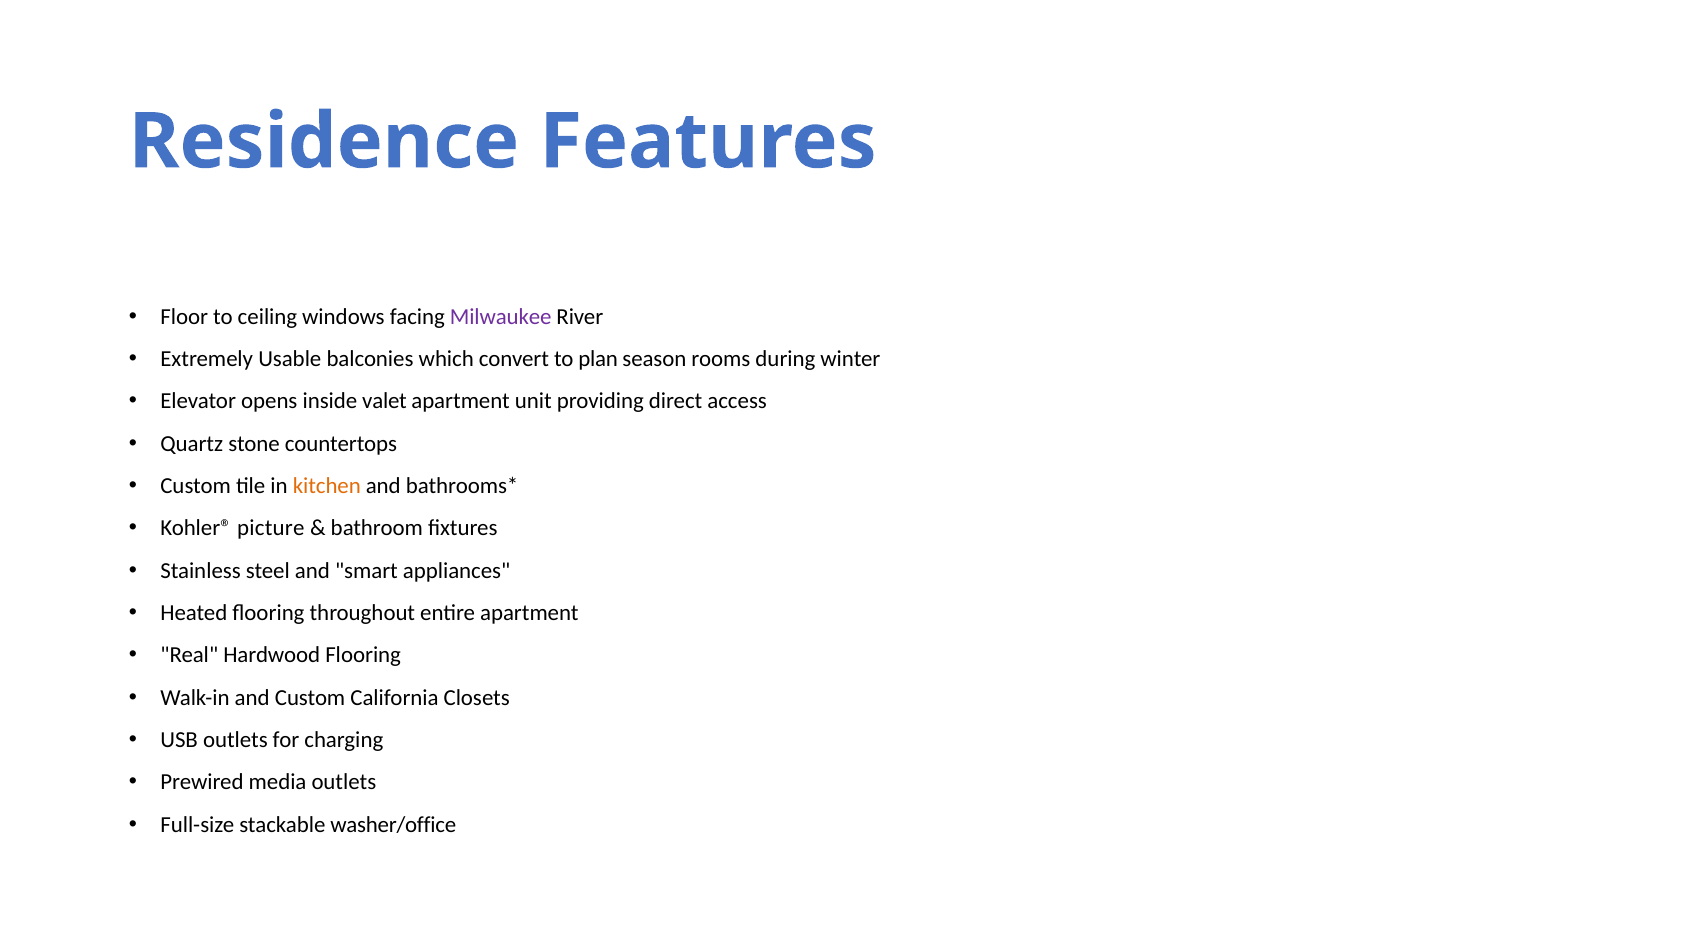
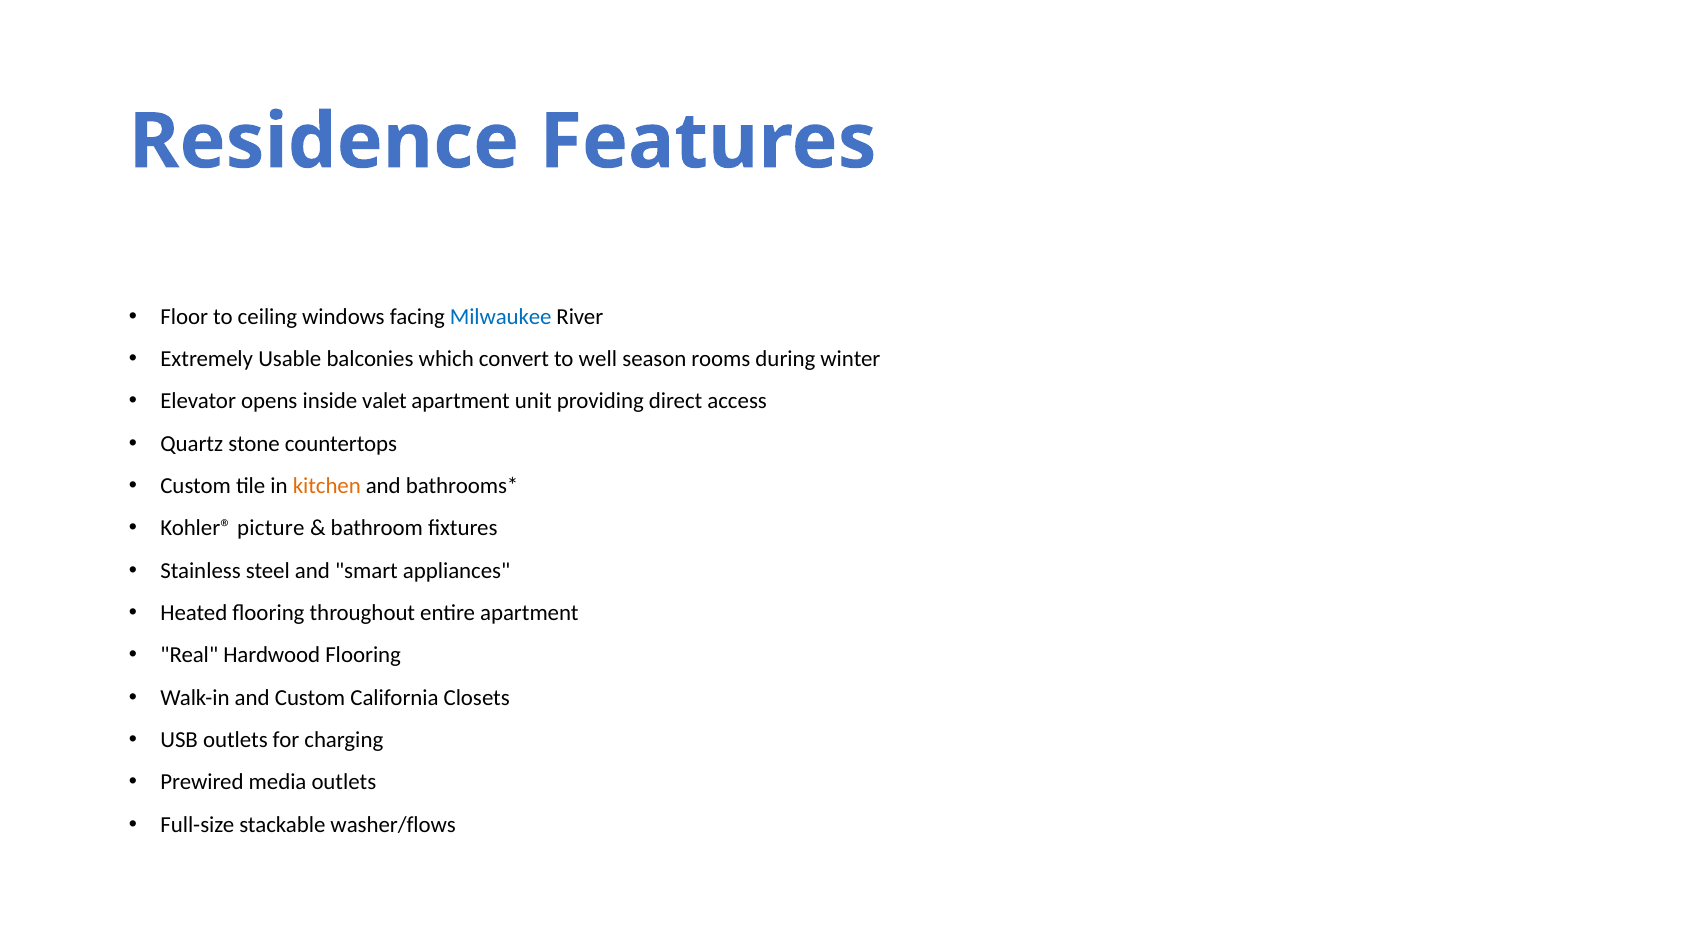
Milwaukee colour: purple -> blue
plan: plan -> well
washer/office: washer/office -> washer/flows
